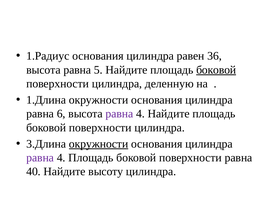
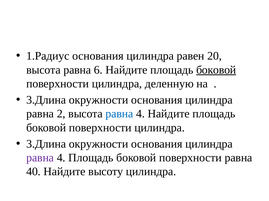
36: 36 -> 20
5: 5 -> 6
1.Длина at (46, 100): 1.Длина -> 3.Длина
6: 6 -> 2
равна at (119, 114) colour: purple -> blue
окружности at (99, 144) underline: present -> none
